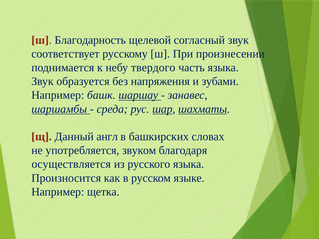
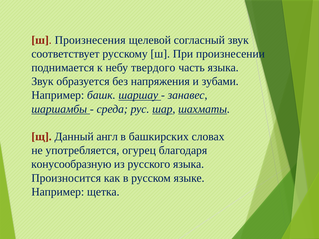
Благодарность: Благодарность -> Произнесения
звуком: звуком -> огурец
осуществляется: осуществляется -> конусообразную
